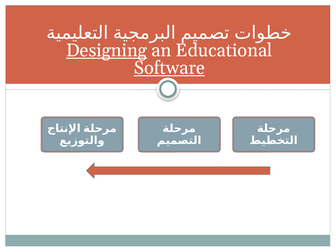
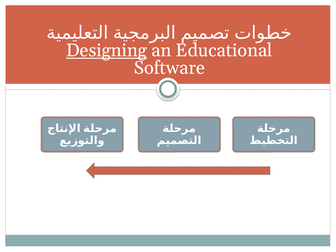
Software underline: present -> none
